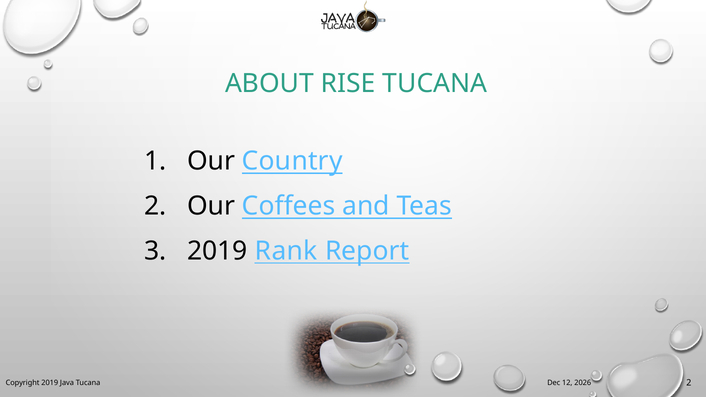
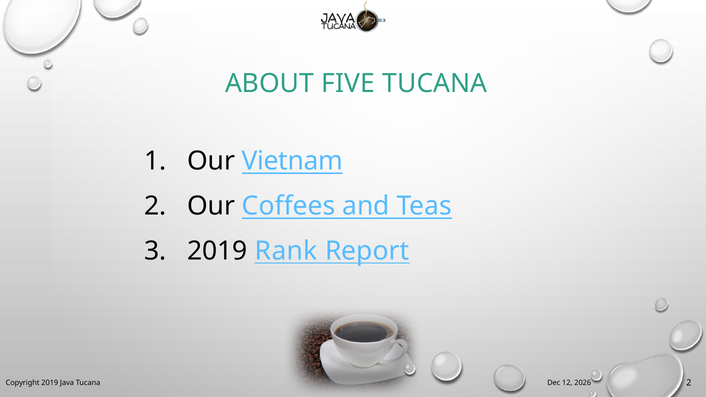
RISE: RISE -> FIVE
Country: Country -> Vietnam
